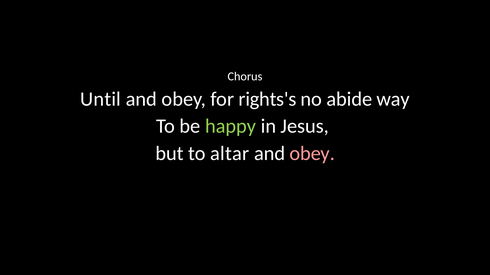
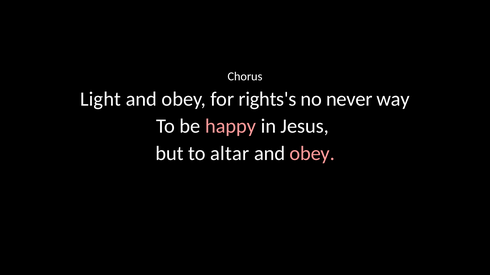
Until: Until -> Light
abide: abide -> never
happy colour: light green -> pink
